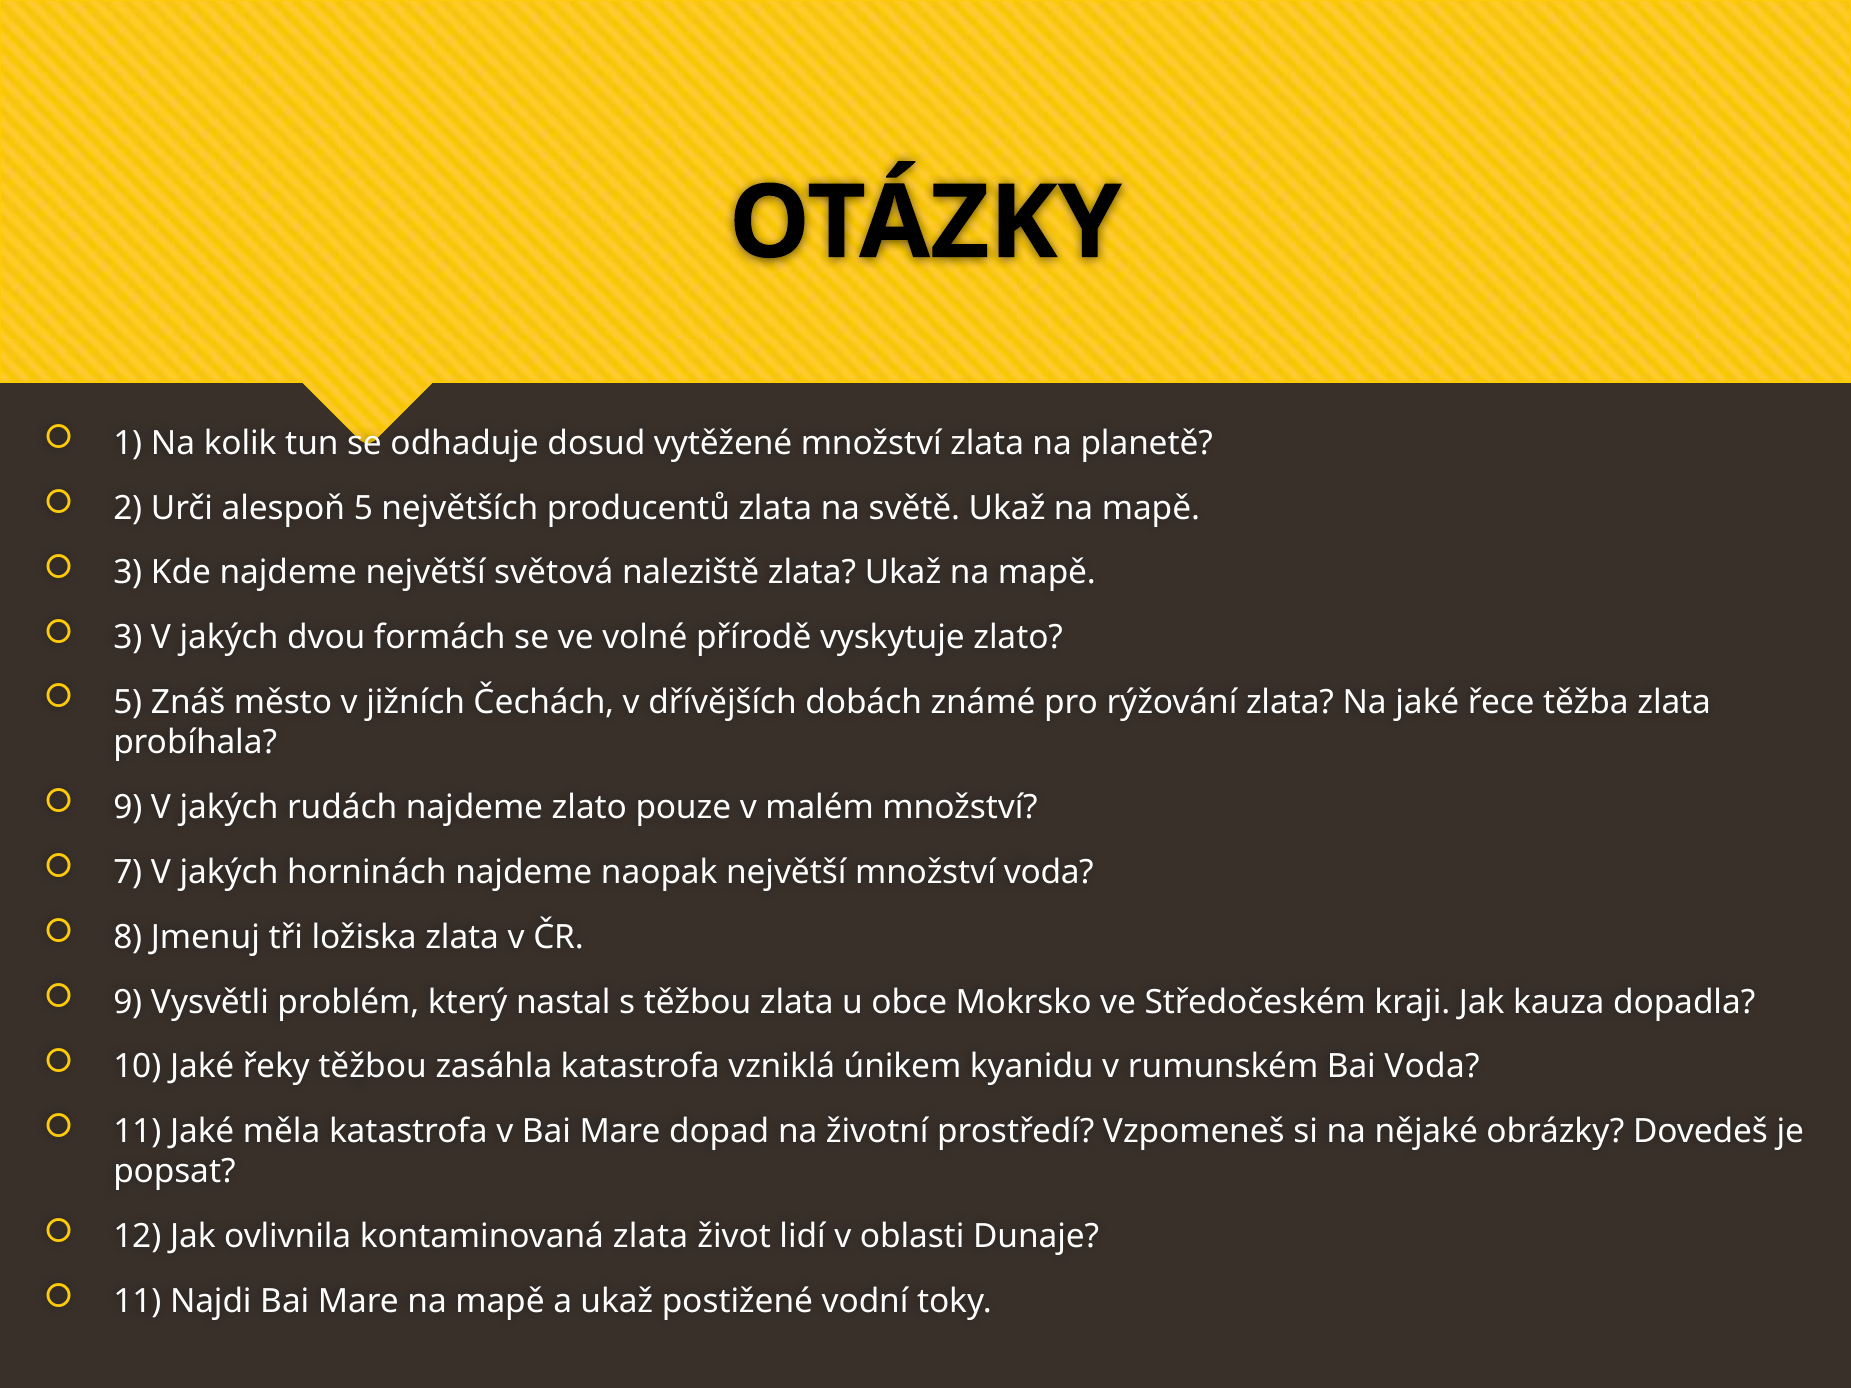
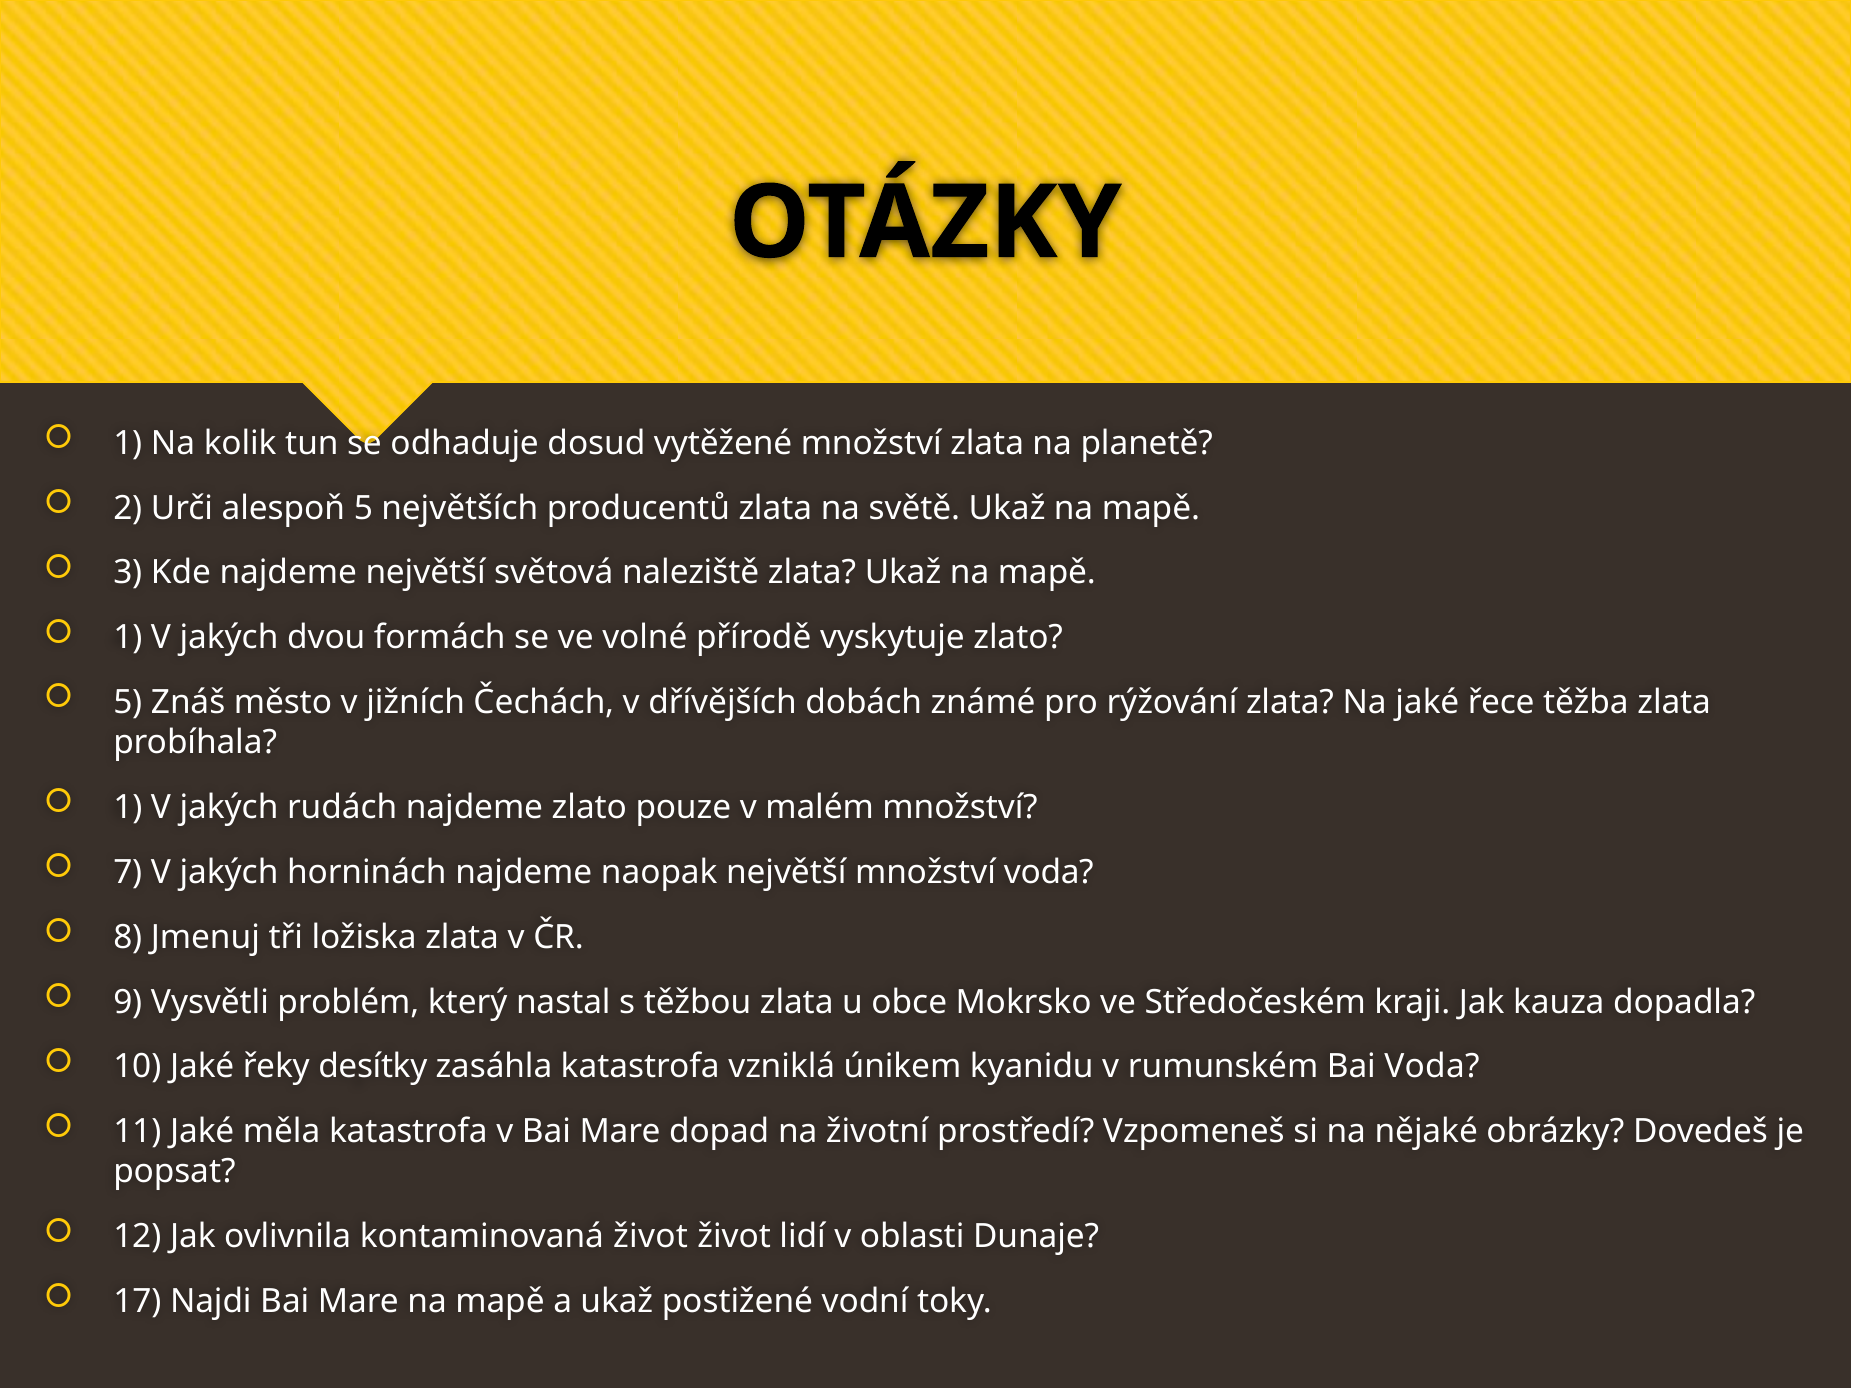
3 at (128, 638): 3 -> 1
9 at (128, 808): 9 -> 1
řeky těžbou: těžbou -> desítky
kontaminovaná zlata: zlata -> život
11 at (137, 1302): 11 -> 17
